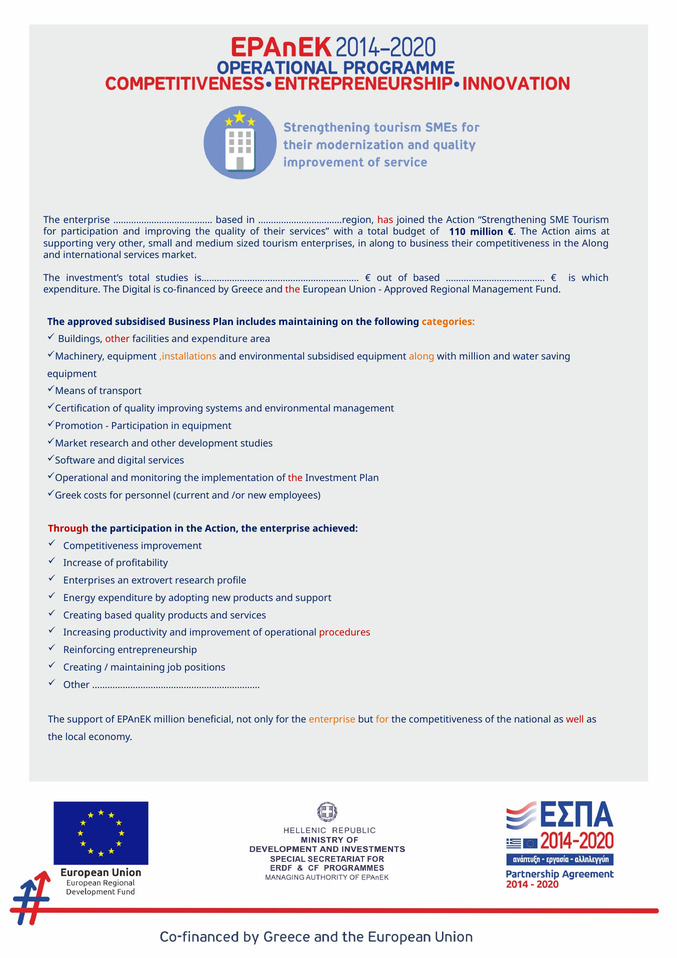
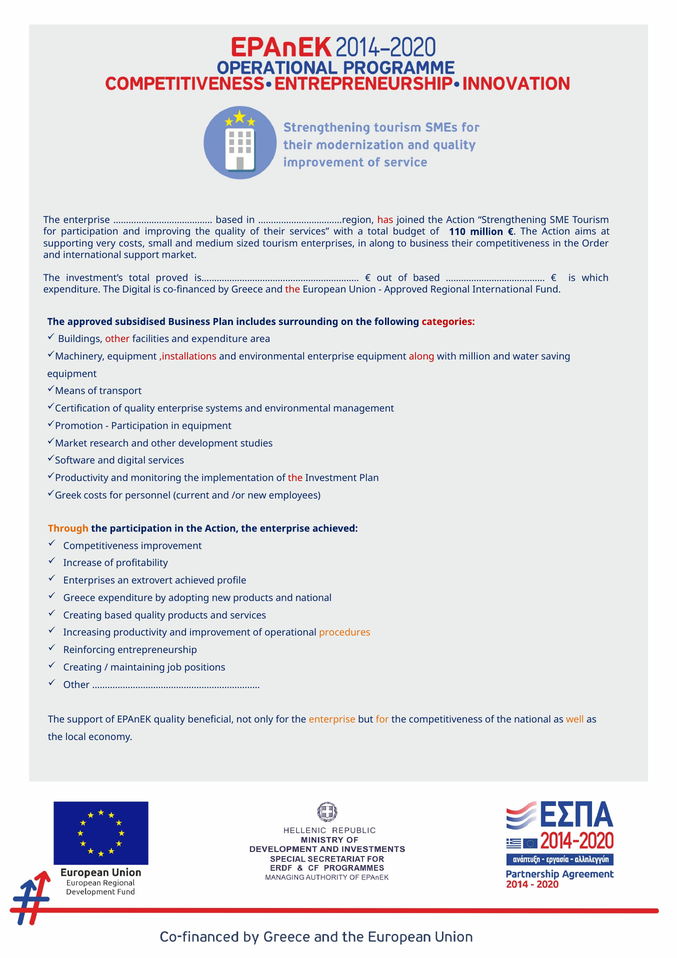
very other: other -> costs
the Along: Along -> Order
international services: services -> support
total studies: studies -> proved
Regional Management: Management -> International
includes maintaining: maintaining -> surrounding
categories colour: orange -> red
,installations colour: orange -> red
environmental subsidised: subsidised -> enterprise
along at (422, 356) colour: orange -> red
quality improving: improving -> enterprise
Operational at (82, 478): Operational -> Productivity
Through colour: red -> orange
extrovert research: research -> achieved
Energy at (79, 598): Energy -> Greece
and support: support -> national
procedures colour: red -> orange
EPAnEK million: million -> quality
well colour: red -> orange
